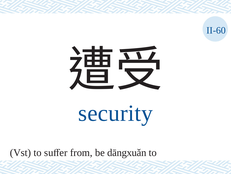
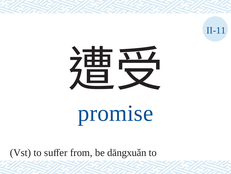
II-60: II-60 -> II-11
security: security -> promise
